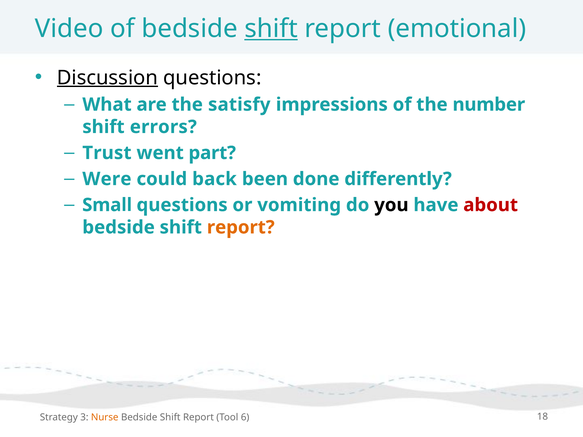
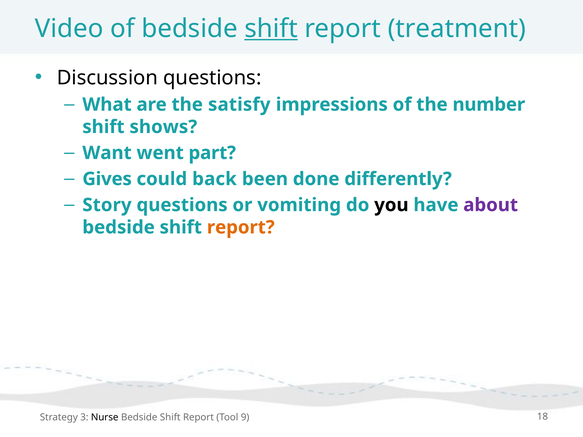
emotional: emotional -> treatment
Discussion underline: present -> none
errors: errors -> shows
Trust: Trust -> Want
Were: Were -> Gives
Small: Small -> Story
about colour: red -> purple
Nurse colour: orange -> black
6: 6 -> 9
